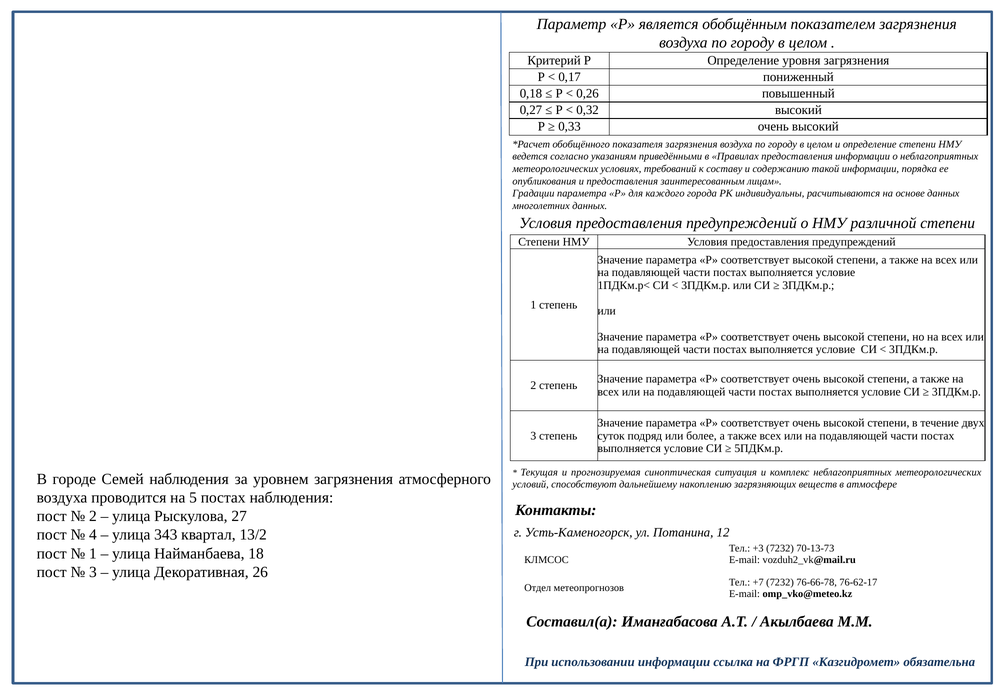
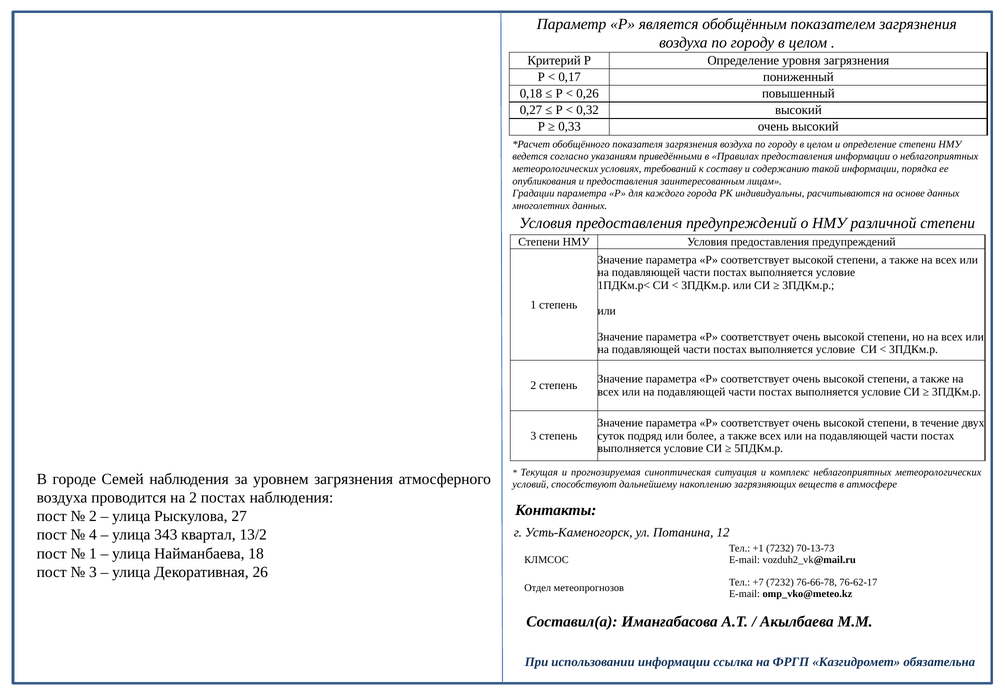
на 5: 5 -> 2
+3: +3 -> +1
